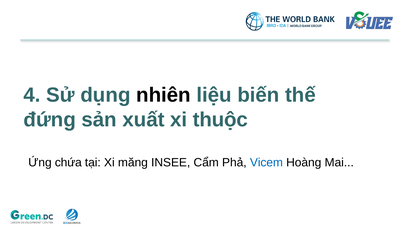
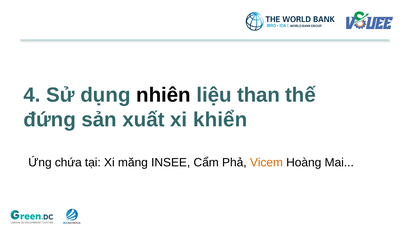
biến: biến -> than
thuộc: thuộc -> khiển
Vicem colour: blue -> orange
